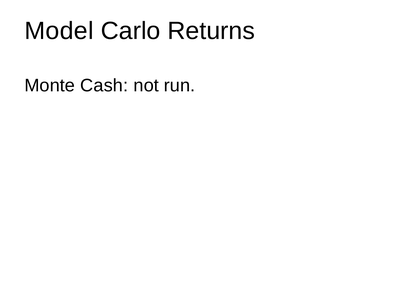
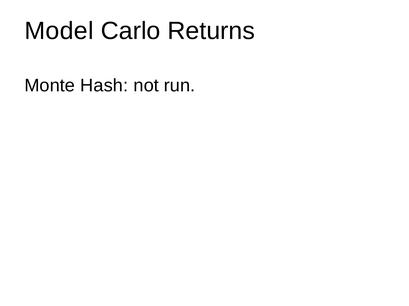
Cash: Cash -> Hash
